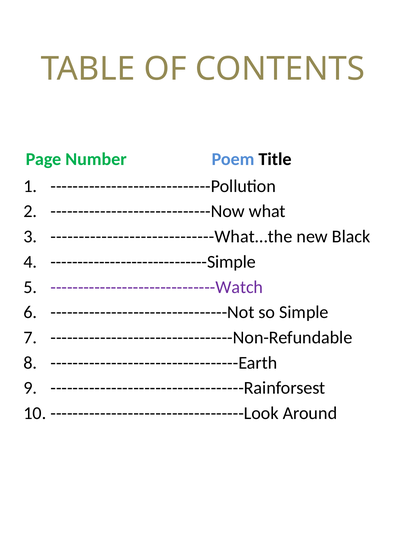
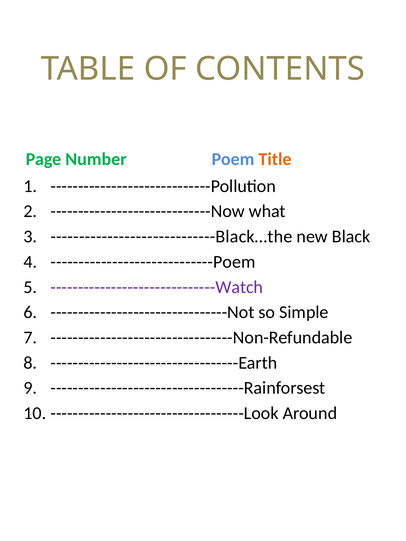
Title colour: black -> orange
-----------------------------What…the: -----------------------------What…the -> -----------------------------Black…the
-----------------------------Simple: -----------------------------Simple -> -----------------------------Poem
